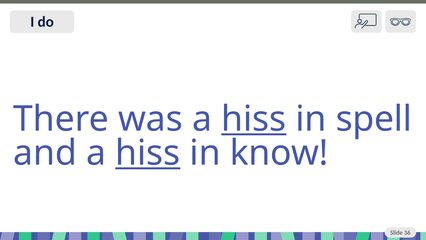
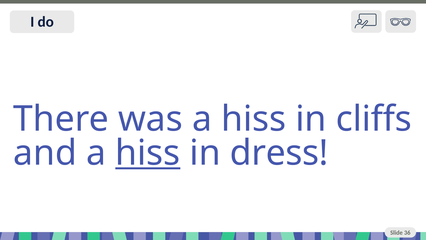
hiss at (254, 119) underline: present -> none
spell: spell -> cliffs
know: know -> dress
